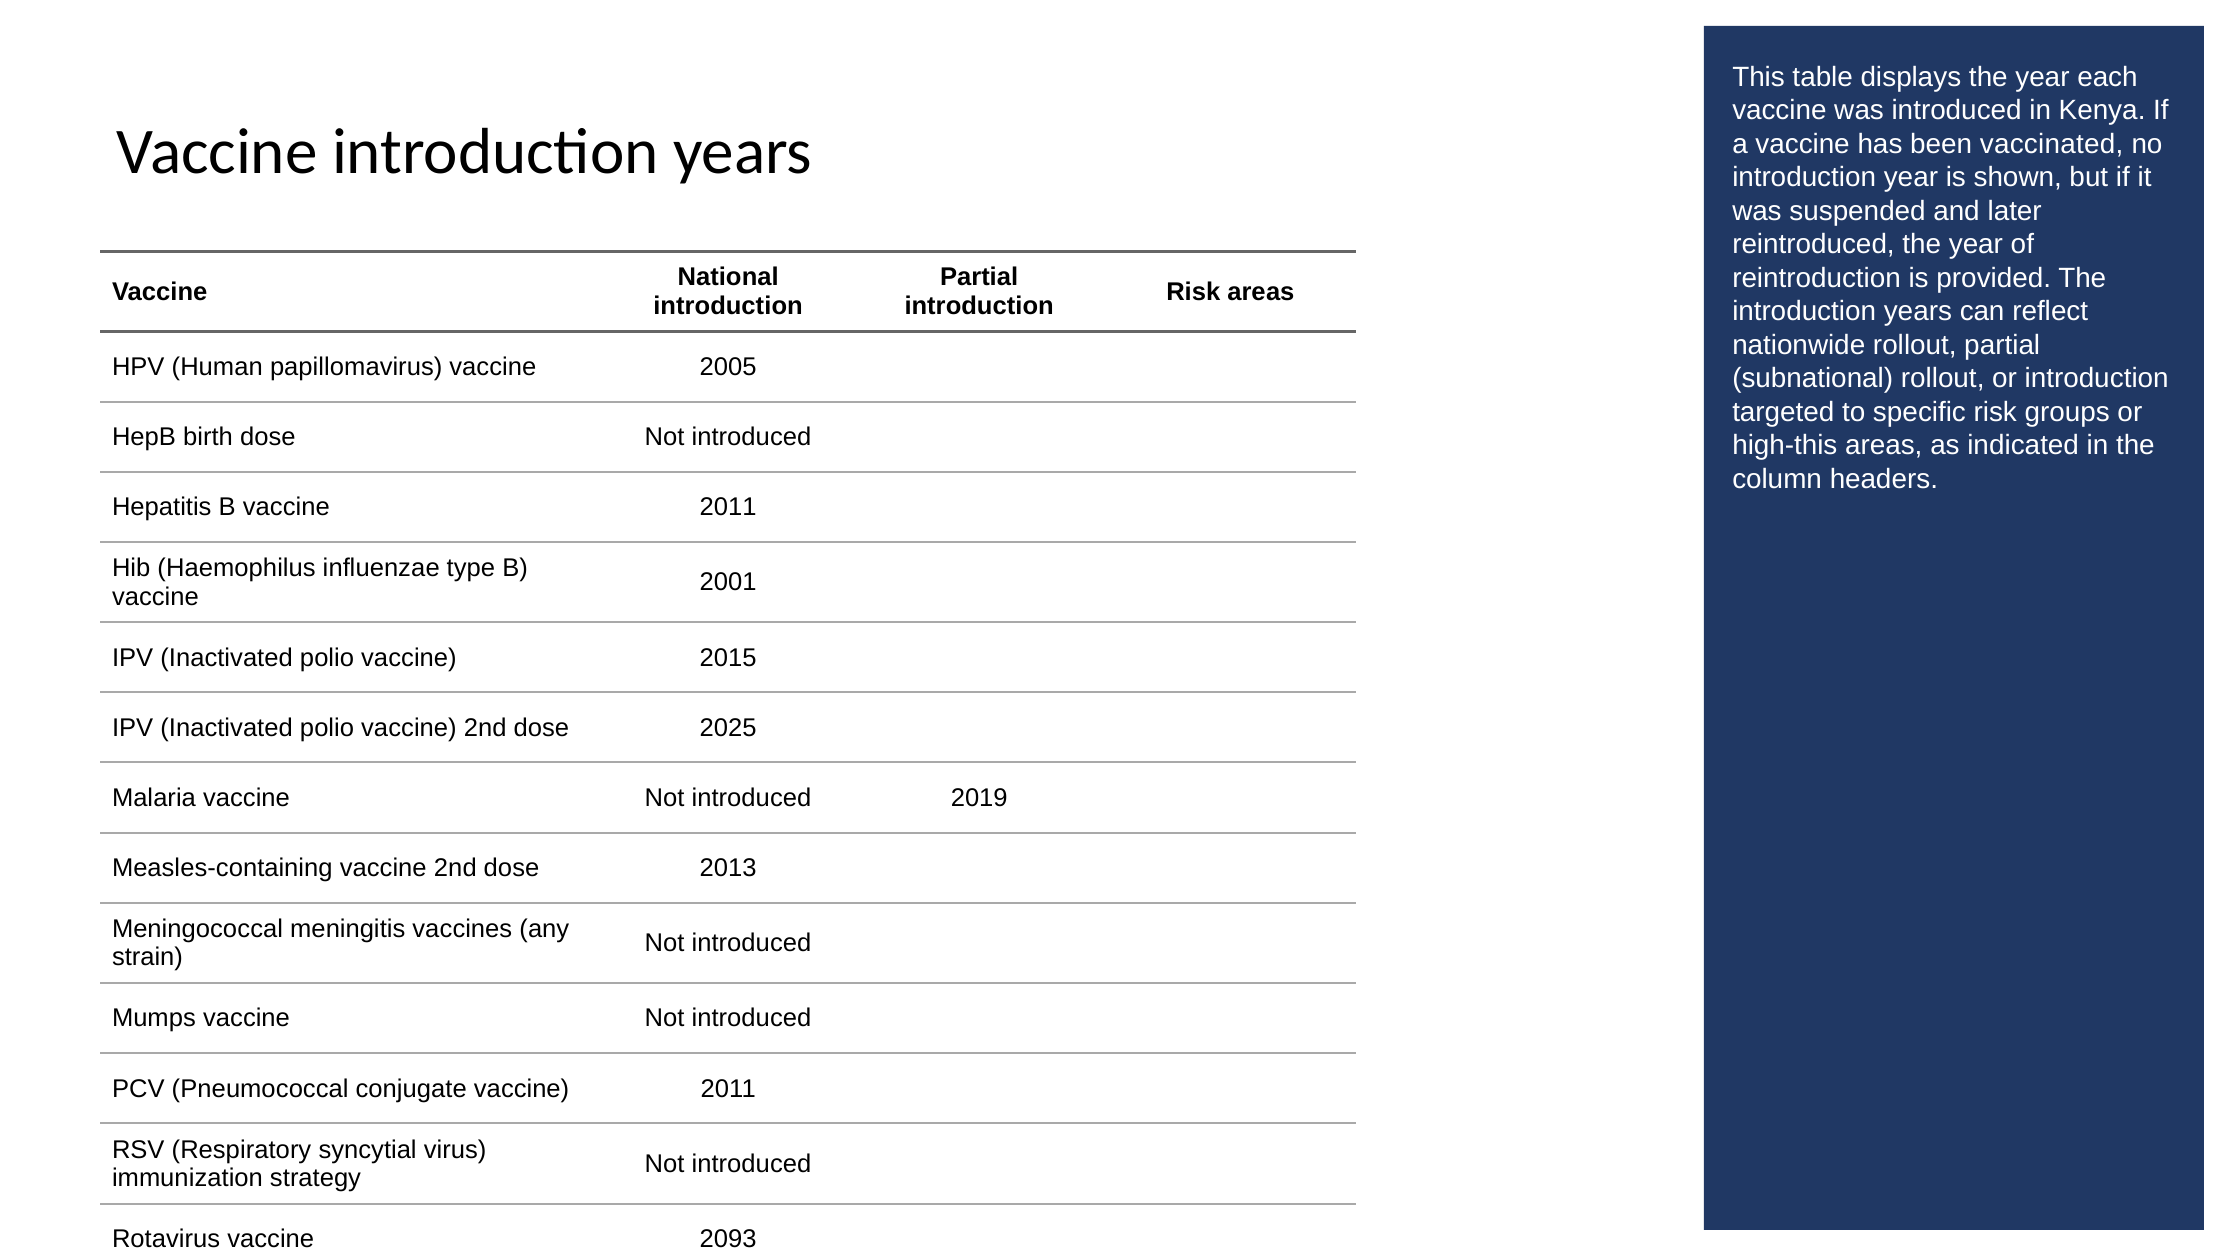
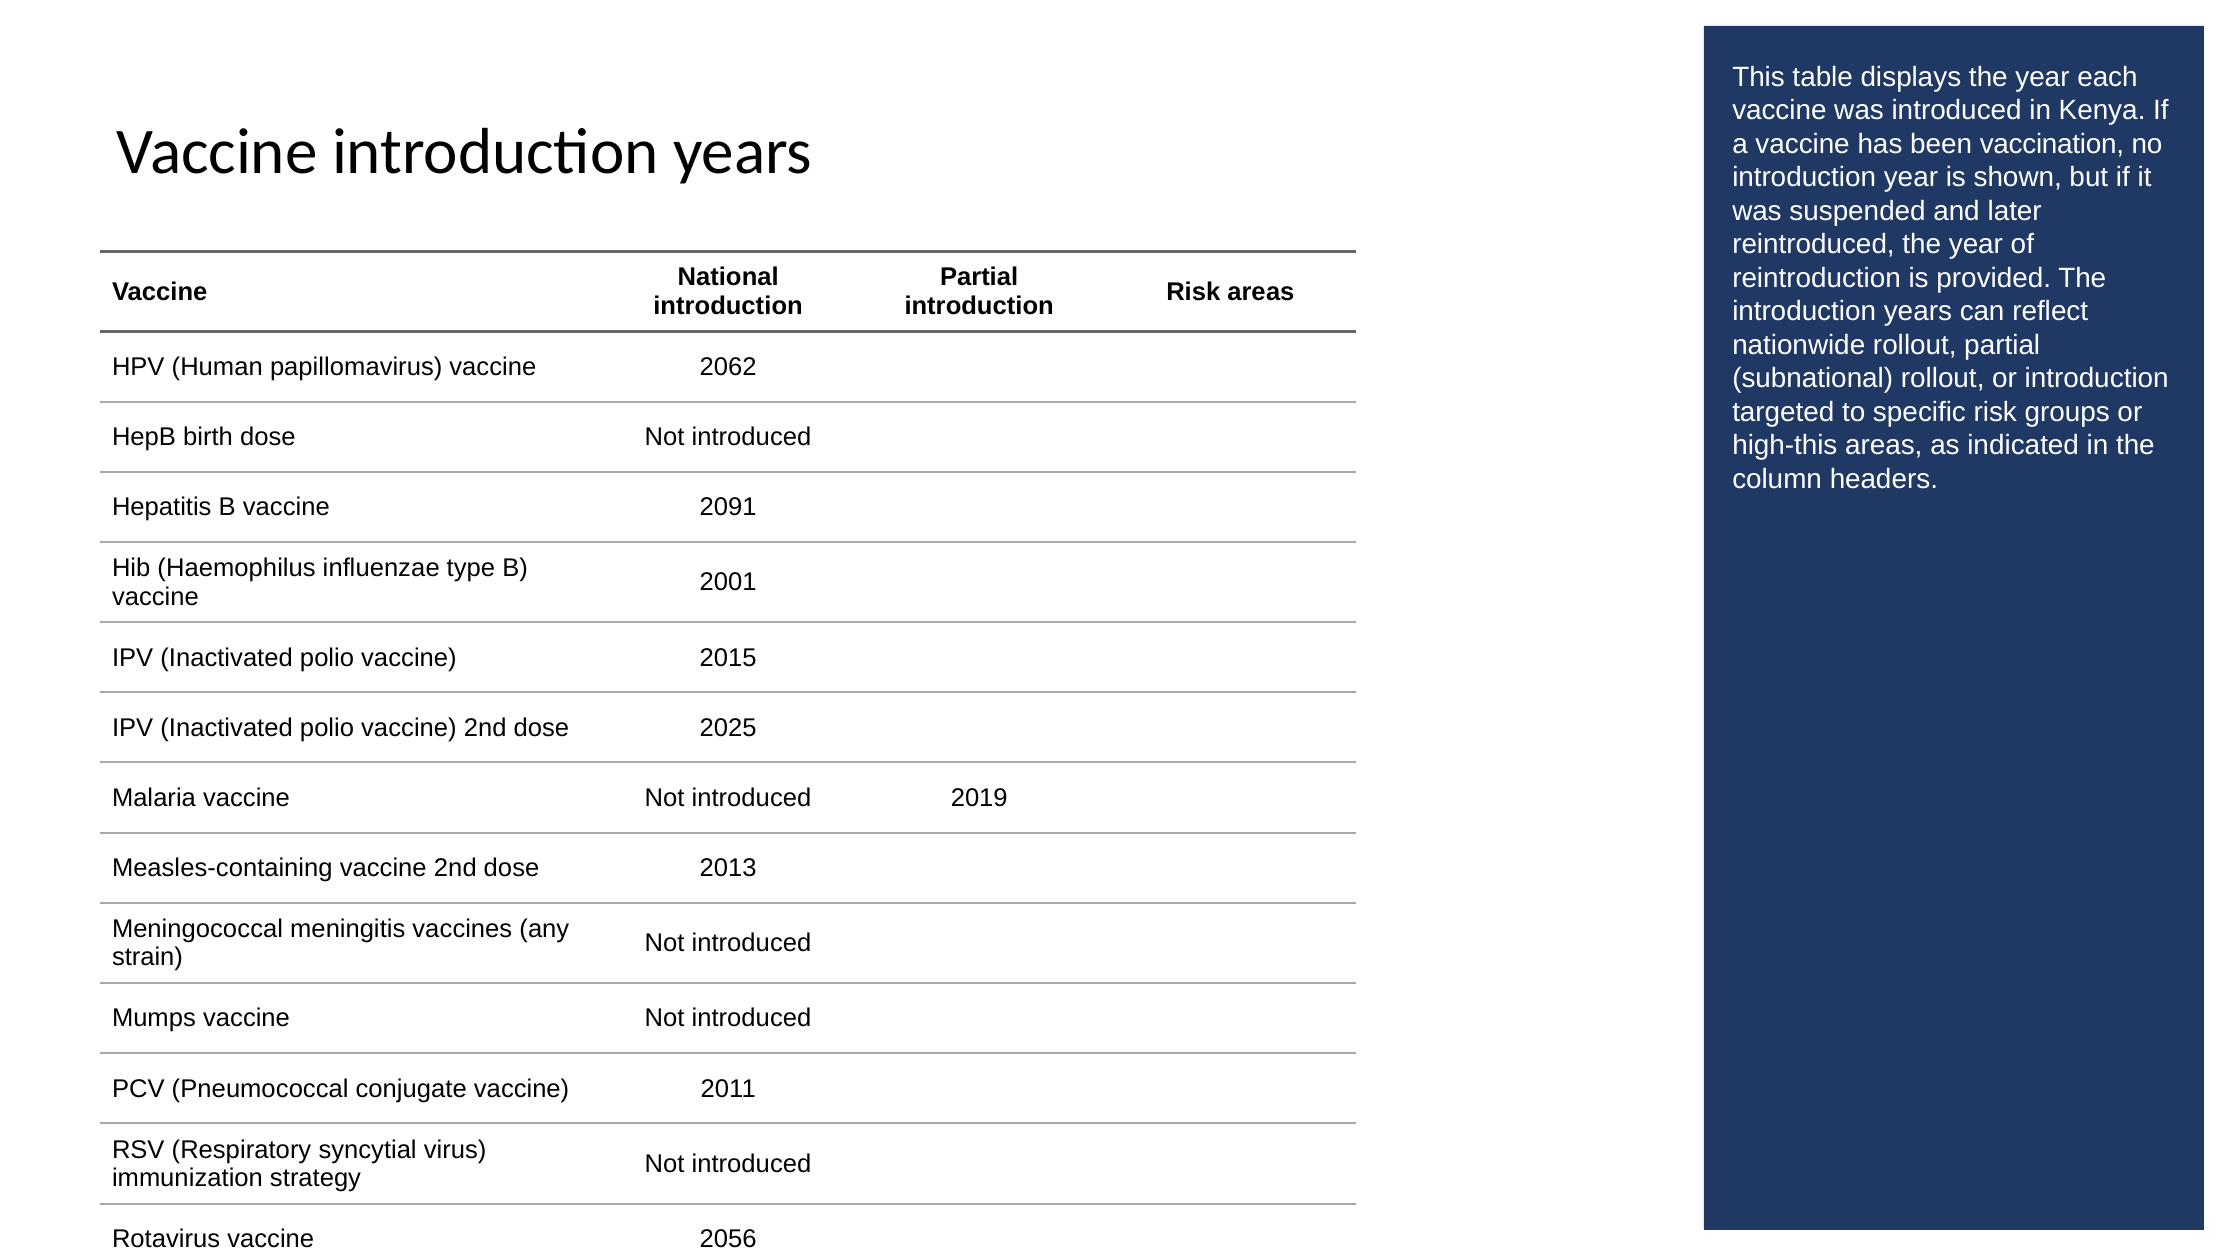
vaccinated: vaccinated -> vaccination
2005: 2005 -> 2062
B vaccine 2011: 2011 -> 2091
2093: 2093 -> 2056
